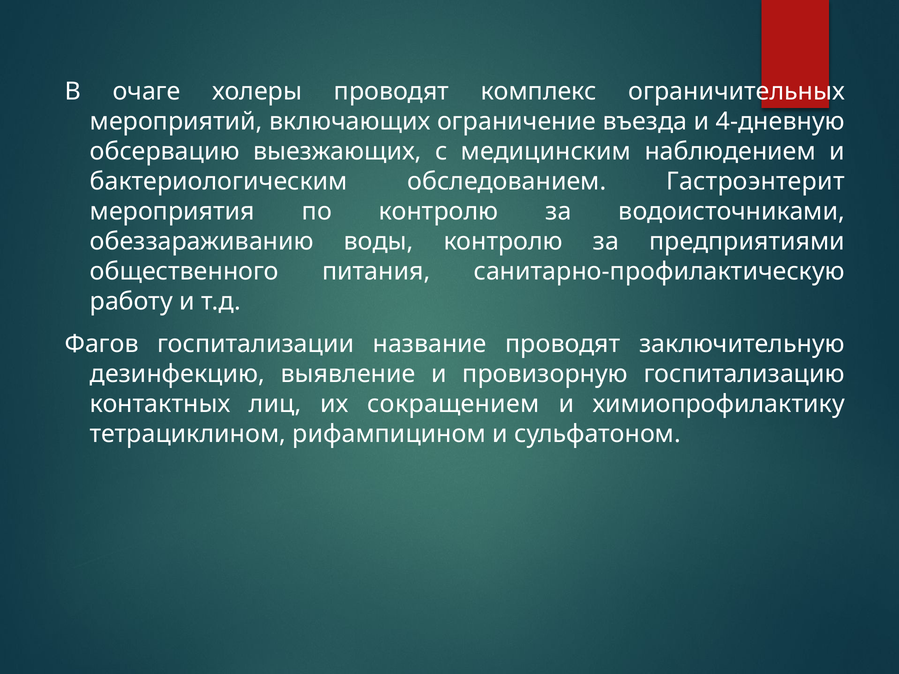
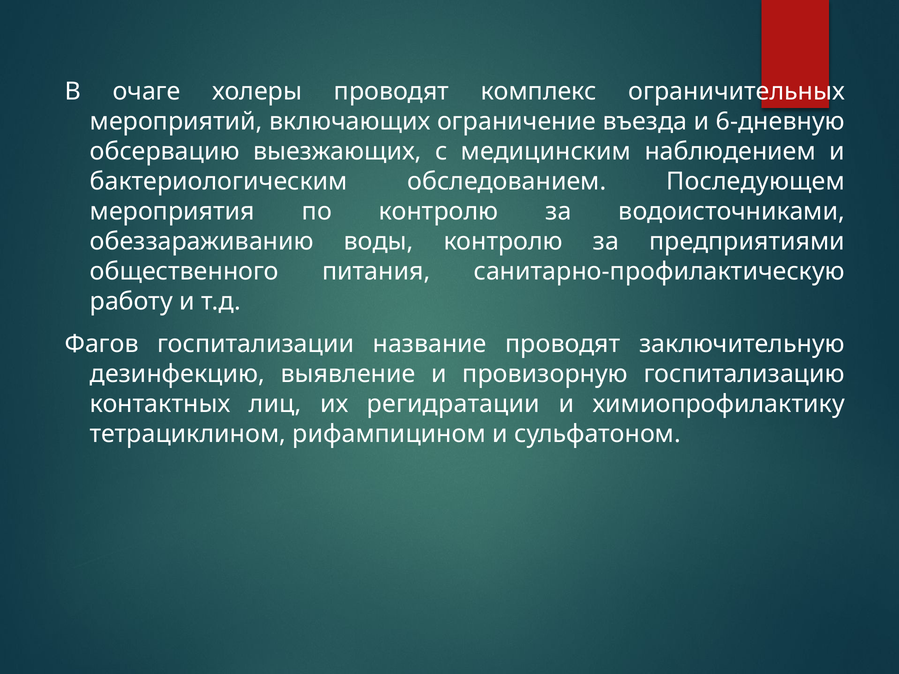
4-дневную: 4-дневную -> 6-дневную
Гастроэнтерит: Гастроэнтерит -> Последующем
сокращением: сокращением -> регидратации
